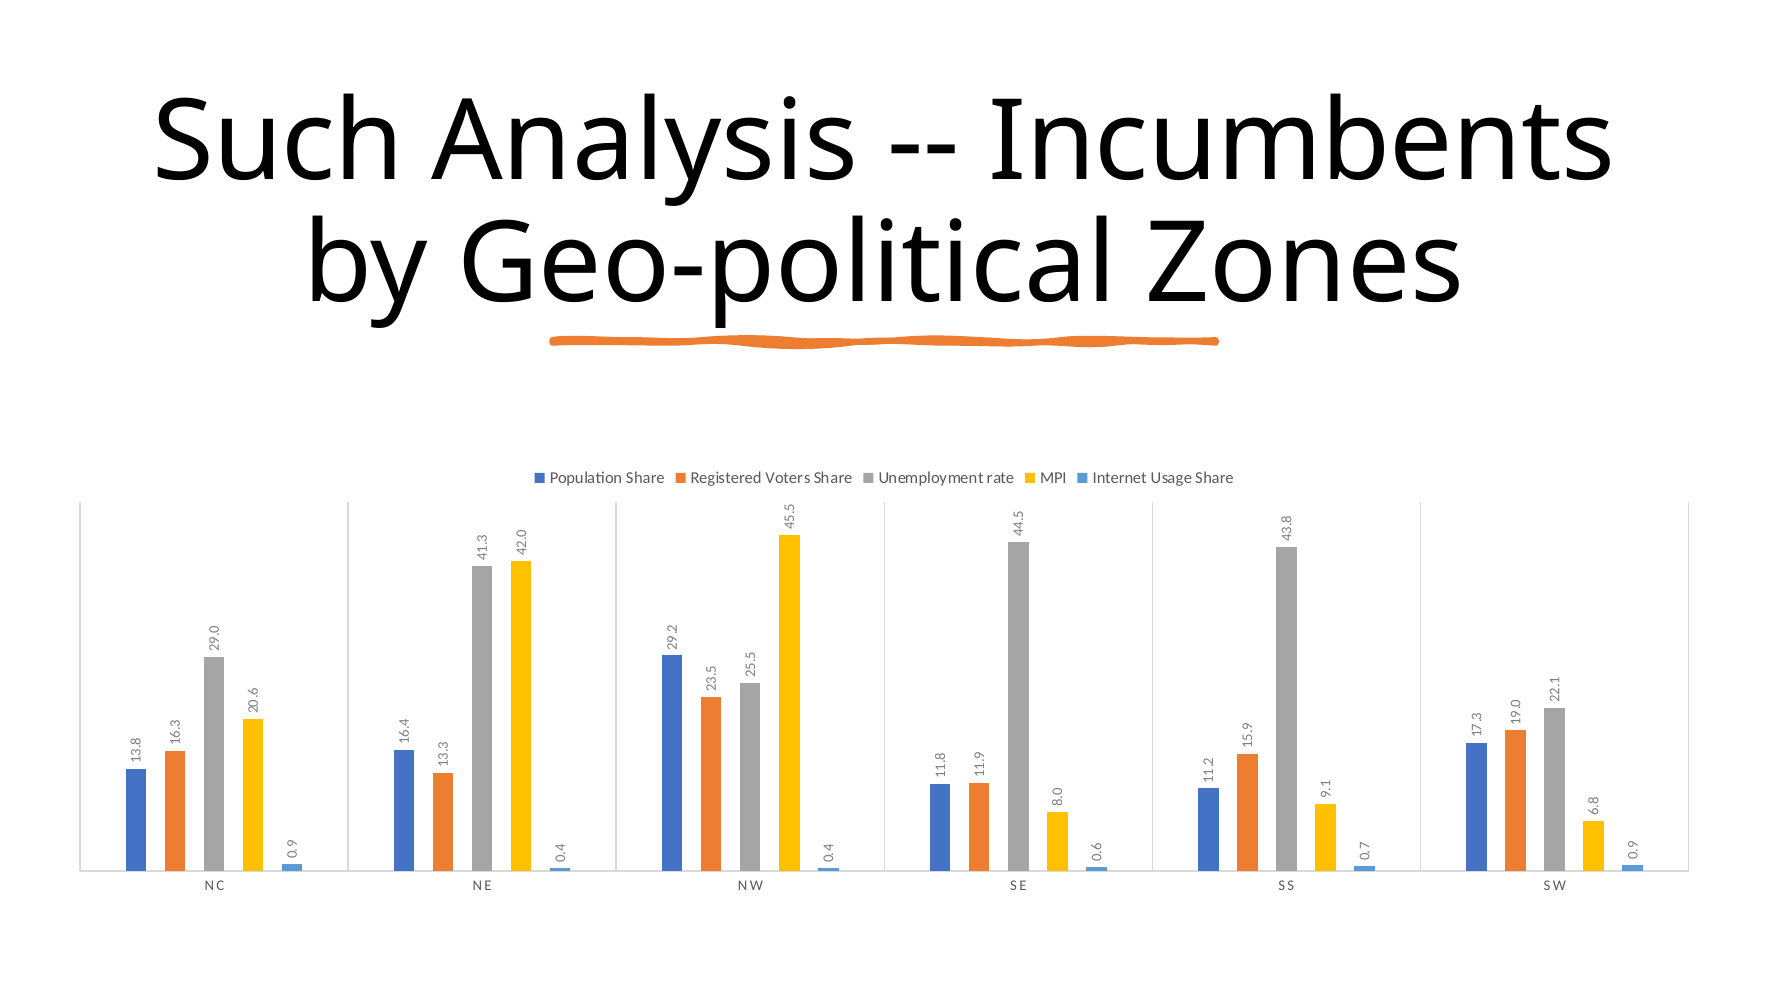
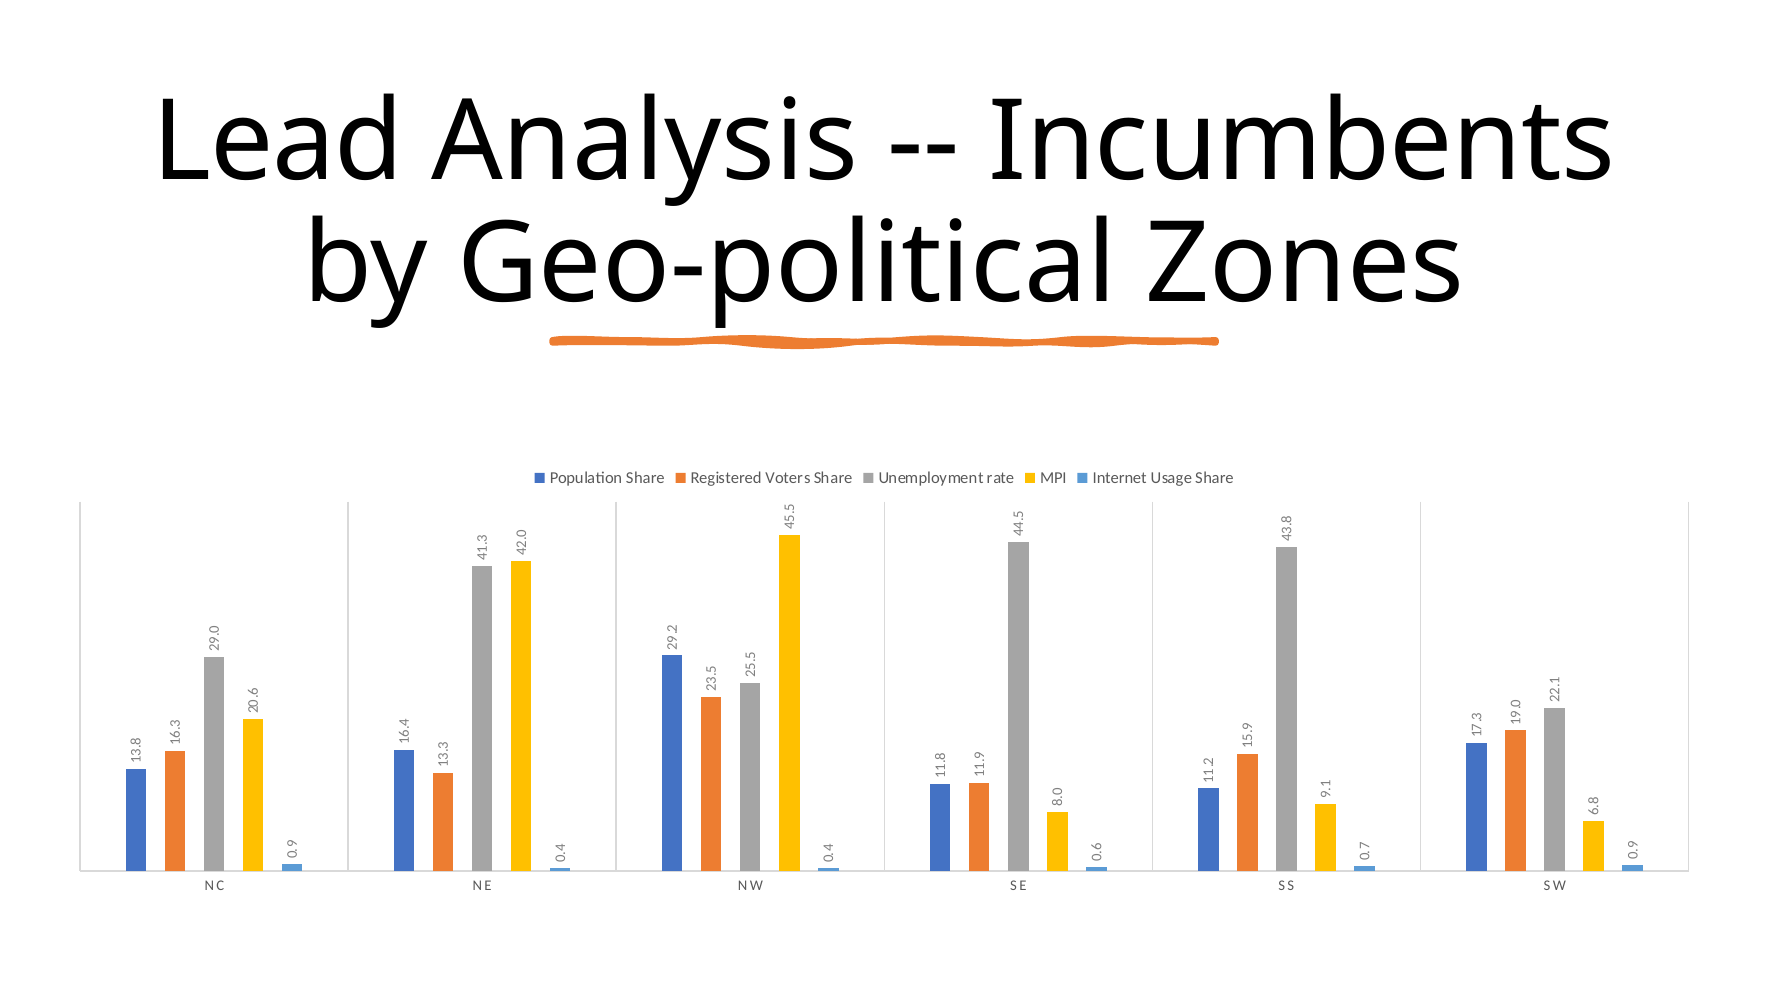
Such: Such -> Lead
